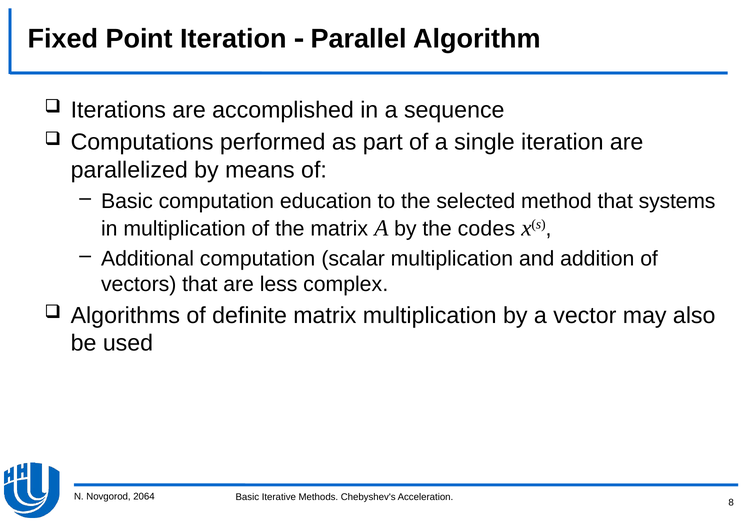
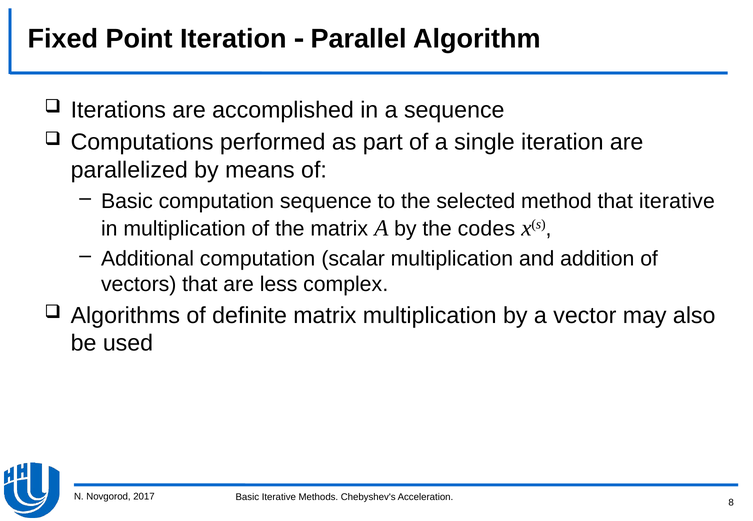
computation education: education -> sequence
that systems: systems -> iterative
2064: 2064 -> 2017
